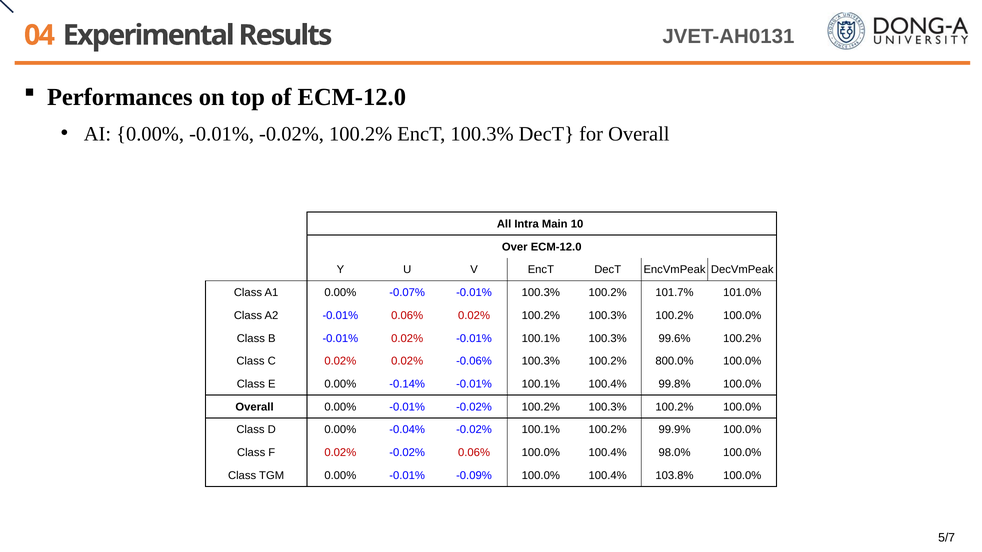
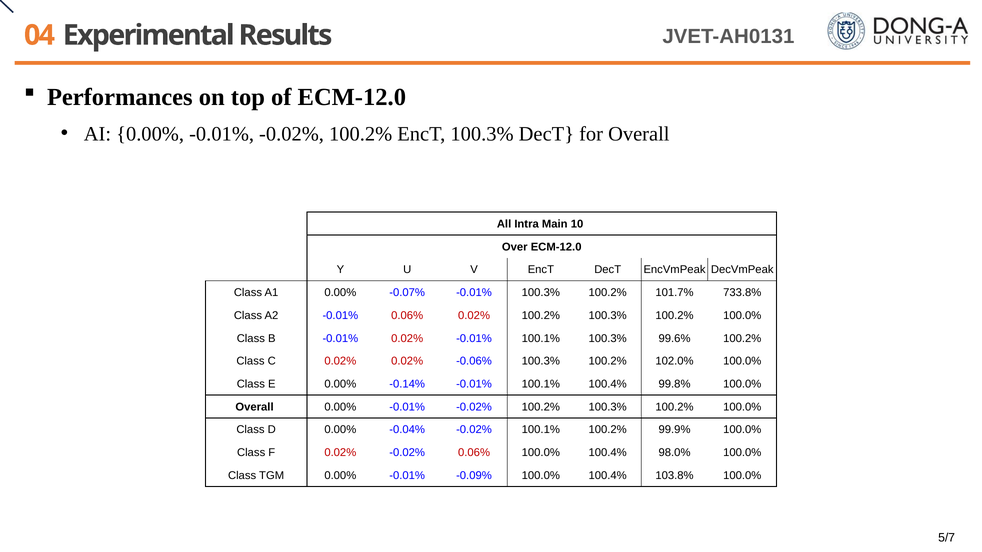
101.0%: 101.0% -> 733.8%
800.0%: 800.0% -> 102.0%
